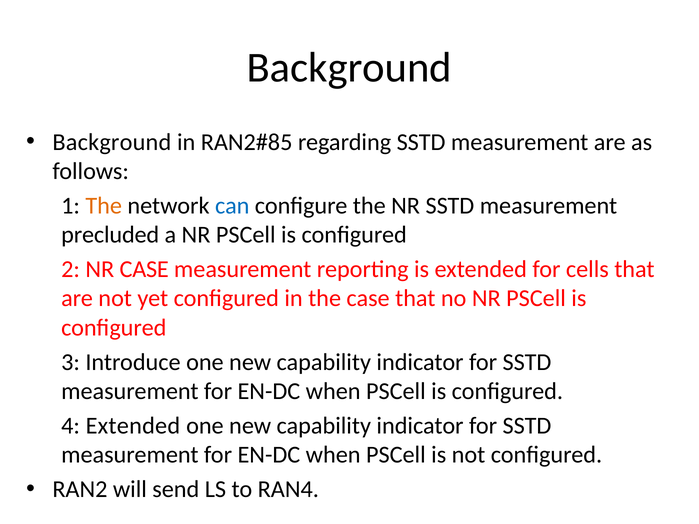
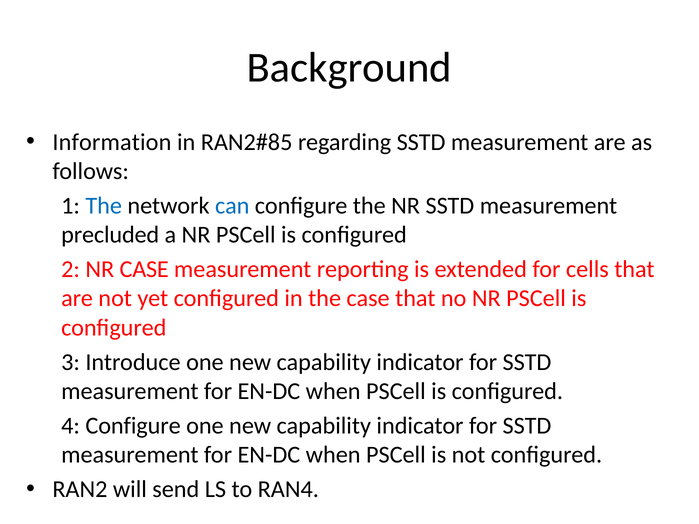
Background at (112, 142): Background -> Information
The at (104, 206) colour: orange -> blue
4 Extended: Extended -> Configure
